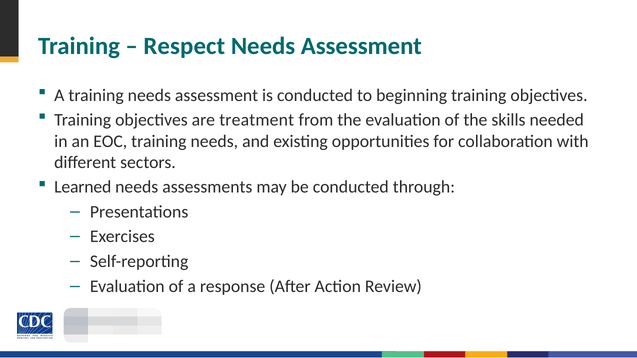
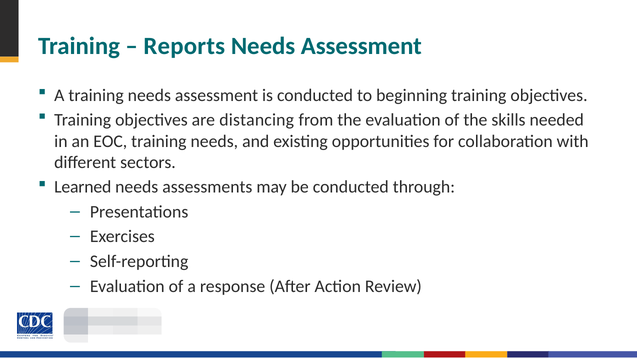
Respect: Respect -> Reports
treatment: treatment -> distancing
